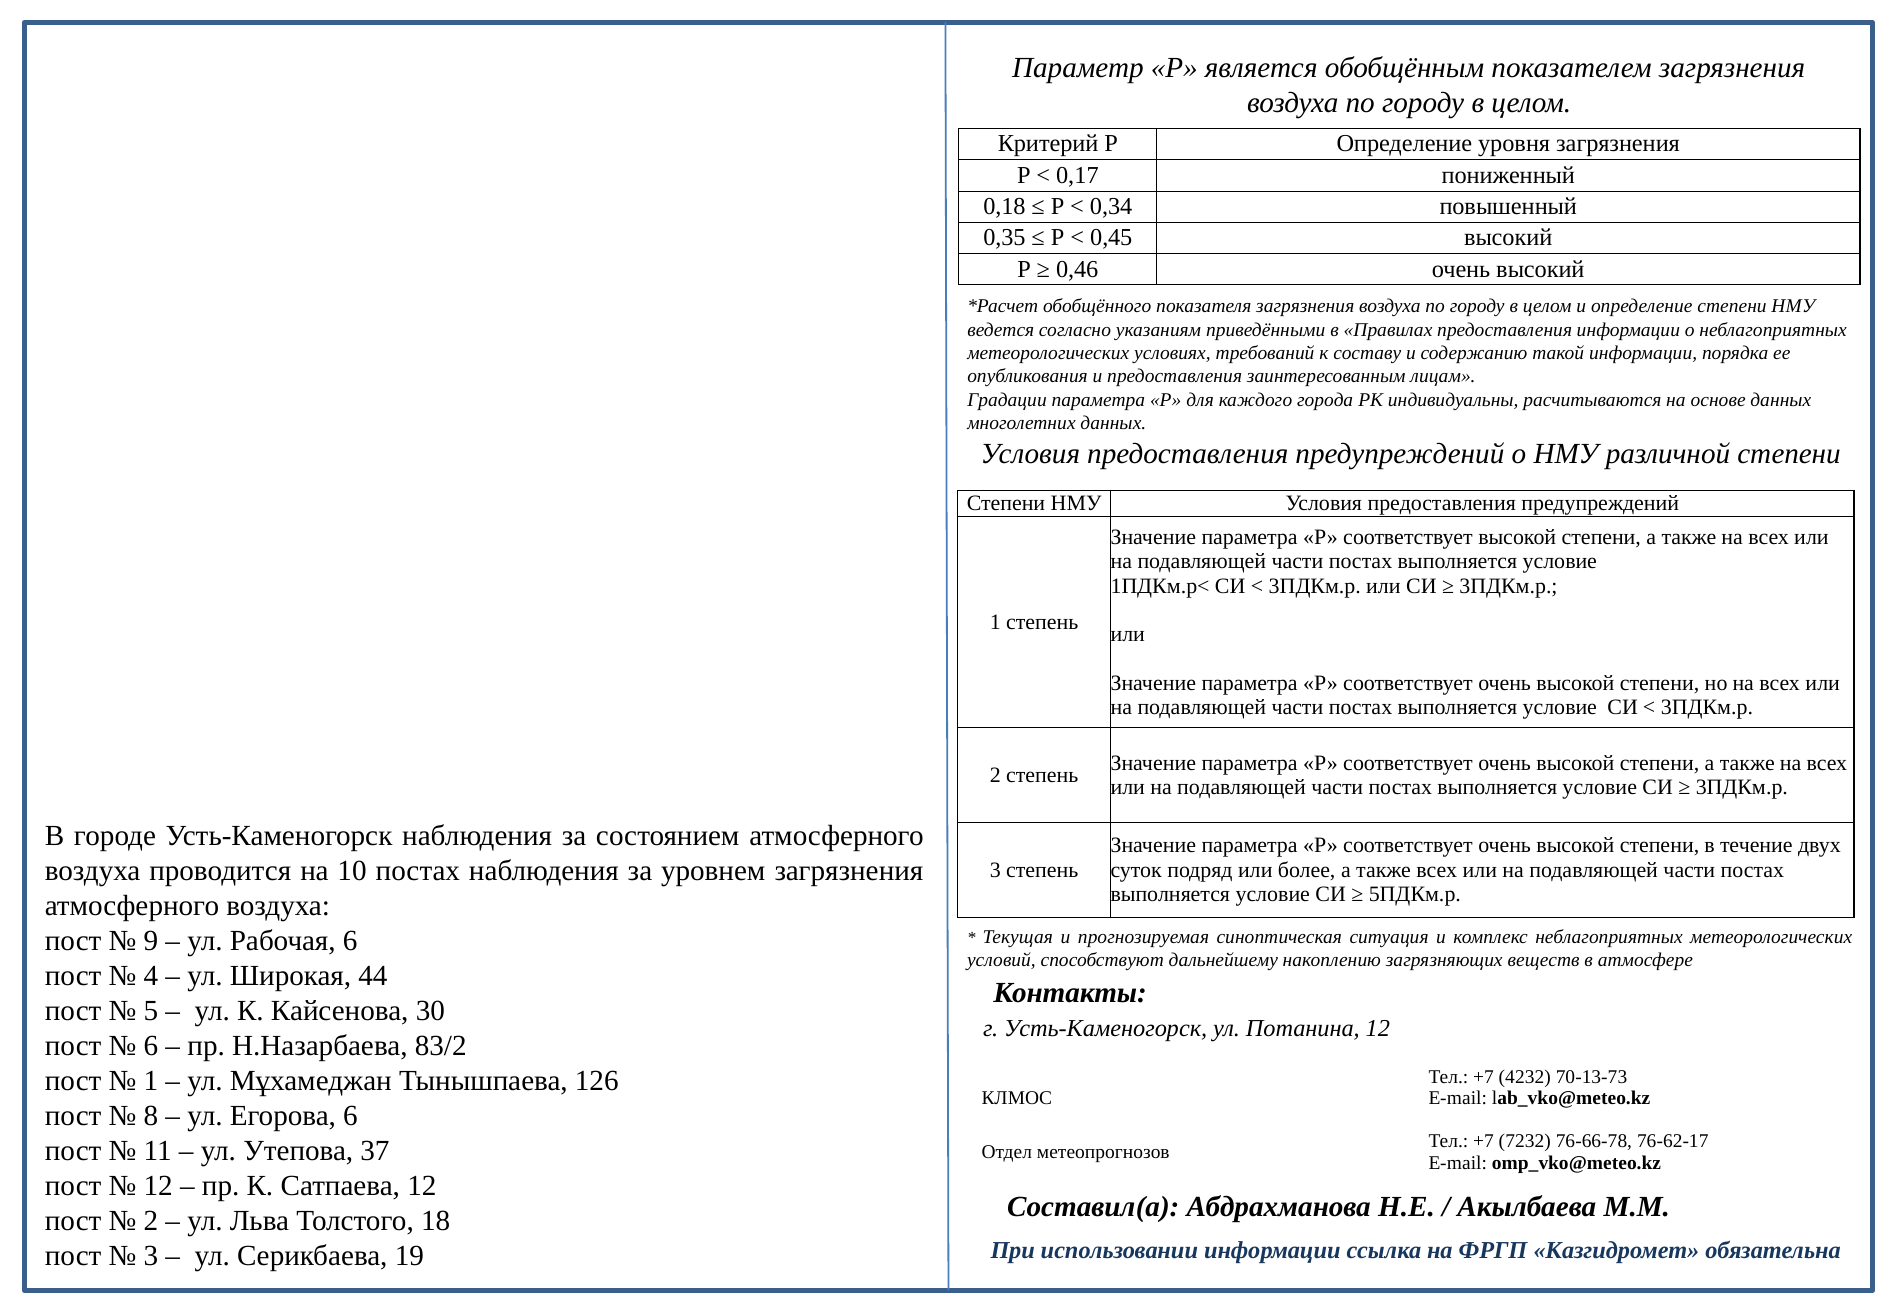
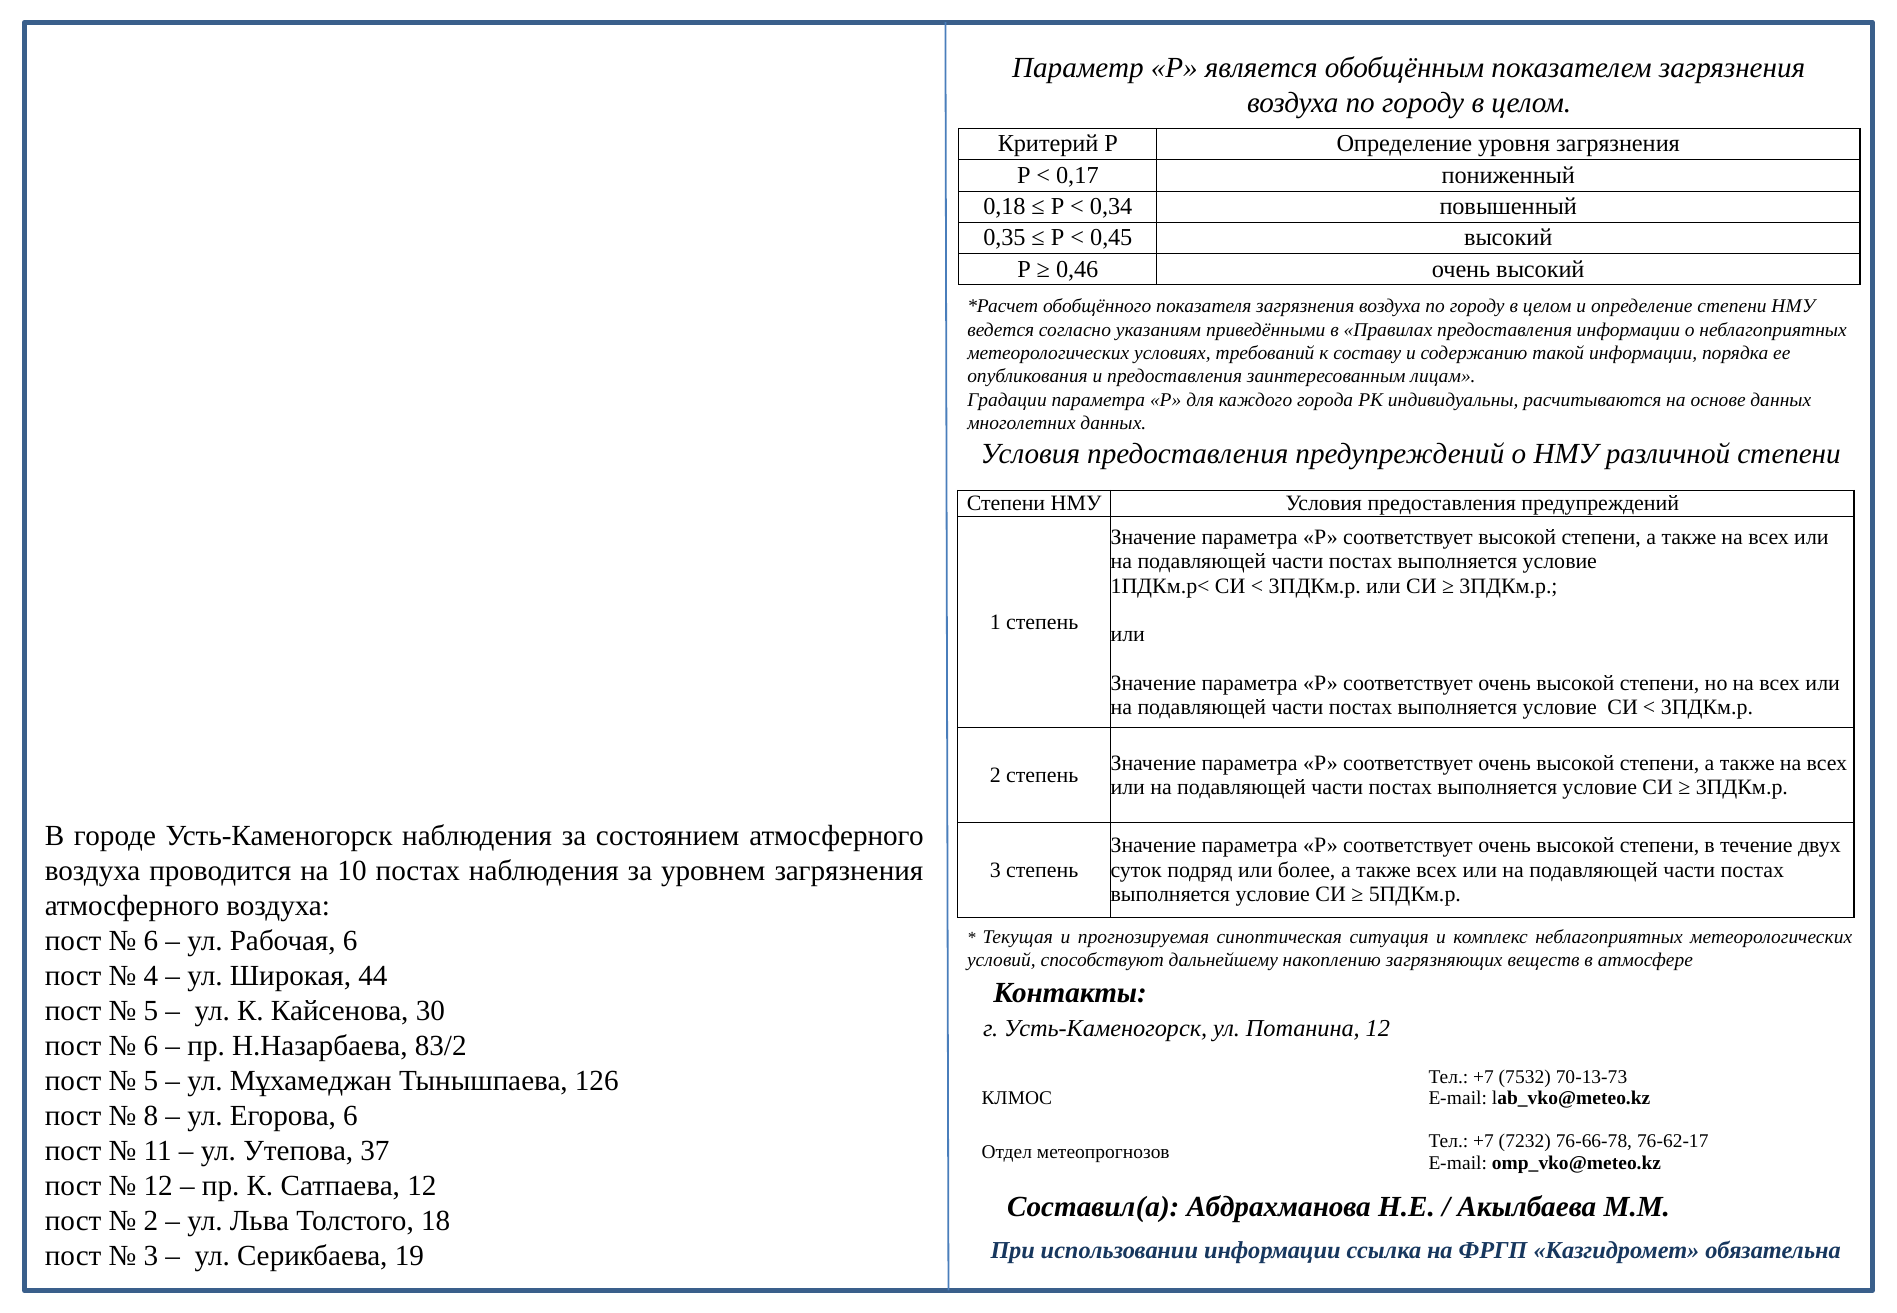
9 at (151, 941): 9 -> 6
1 at (151, 1082): 1 -> 5
4232: 4232 -> 7532
